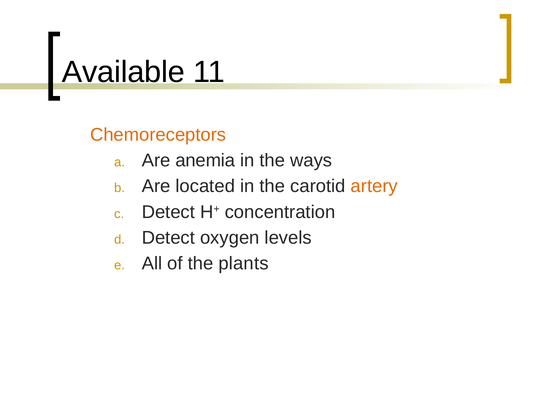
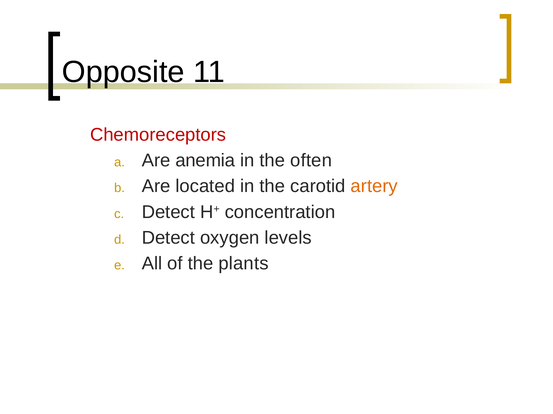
Available: Available -> Opposite
Chemoreceptors colour: orange -> red
ways: ways -> often
